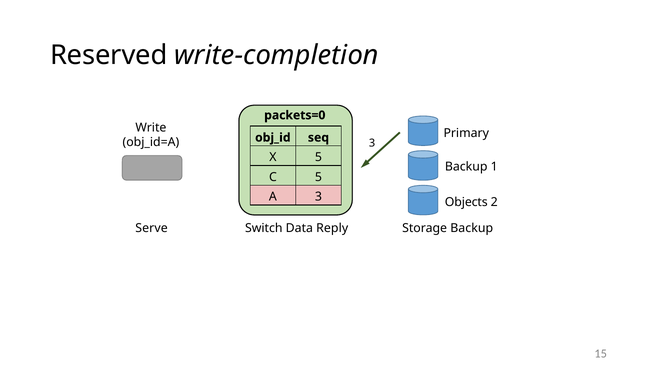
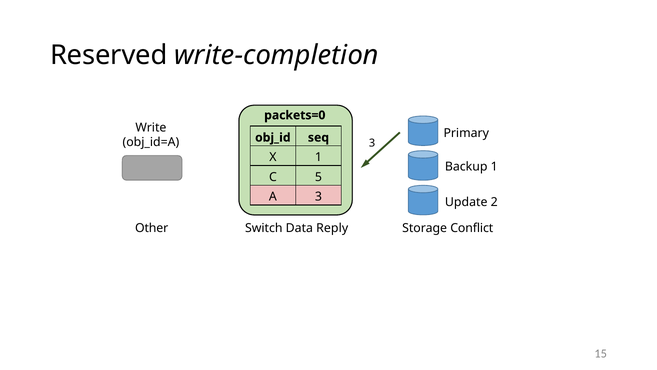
X 5: 5 -> 1
Objects: Objects -> Update
Serve: Serve -> Other
Storage Backup: Backup -> Conflict
